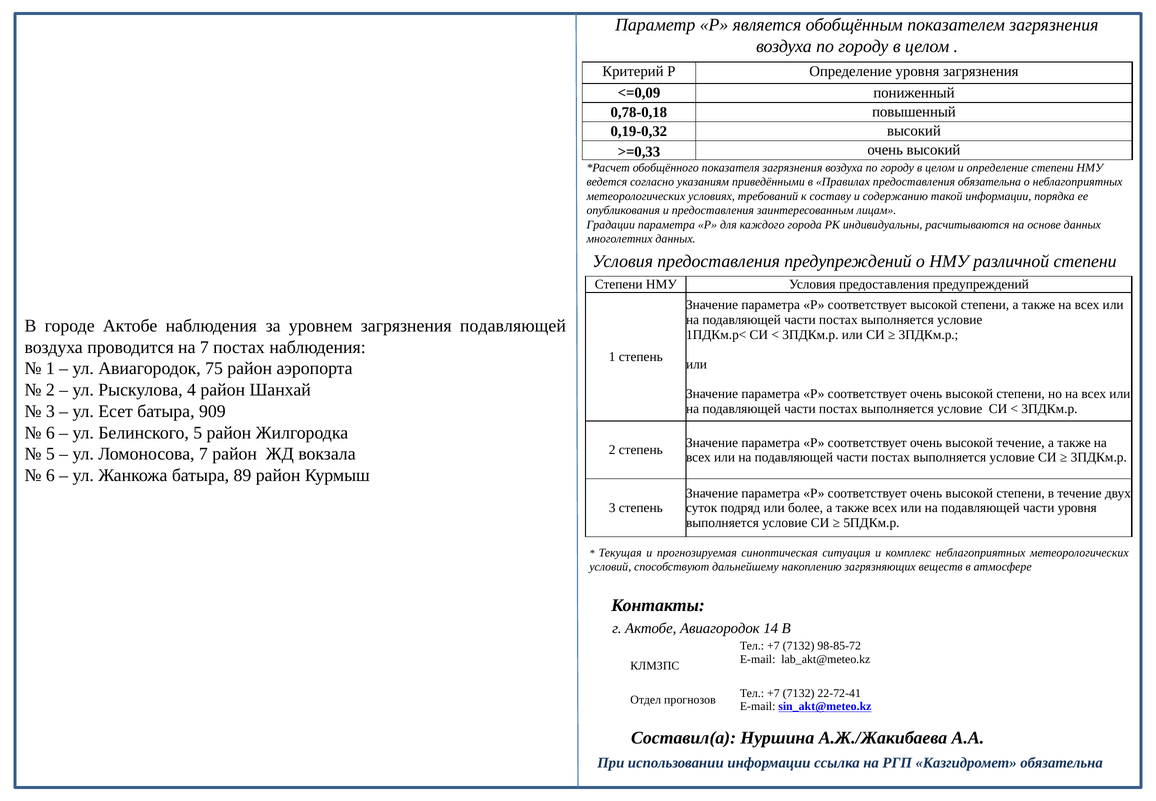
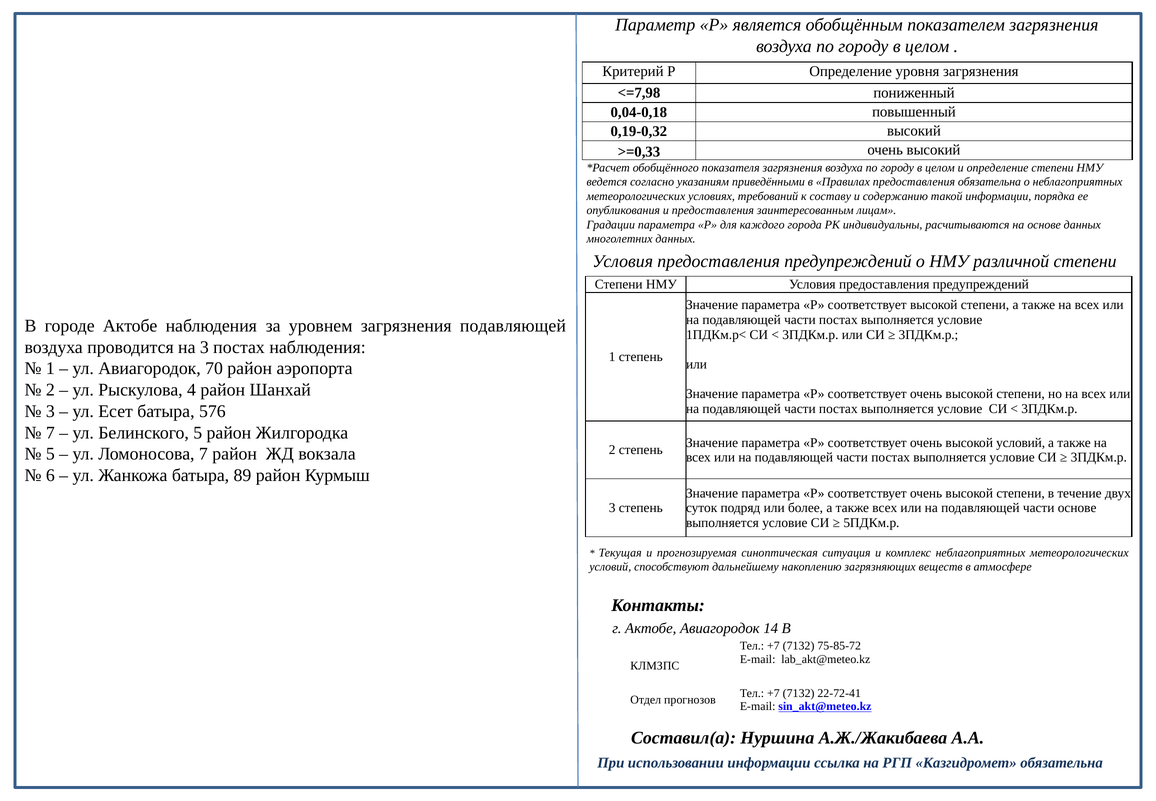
<=0,09: <=0,09 -> <=7,98
0,78-0,18: 0,78-0,18 -> 0,04-0,18
на 7: 7 -> 3
75: 75 -> 70
909: 909 -> 576
6 at (50, 432): 6 -> 7
высокой течение: течение -> условий
части уровня: уровня -> основе
98-85-72: 98-85-72 -> 75-85-72
